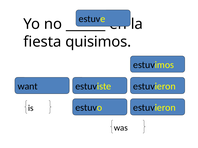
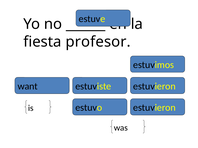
quisimos: quisimos -> profesor
